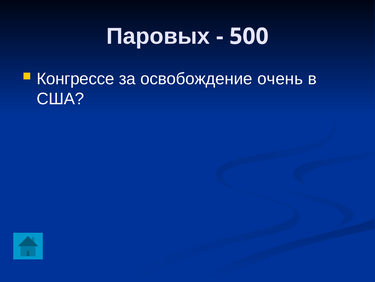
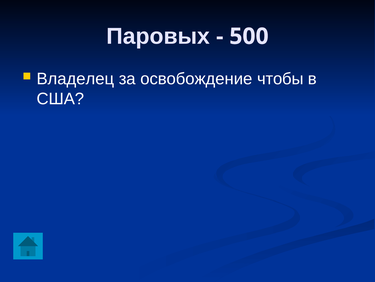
Конгрессе: Конгрессе -> Владелец
очень: очень -> чтобы
